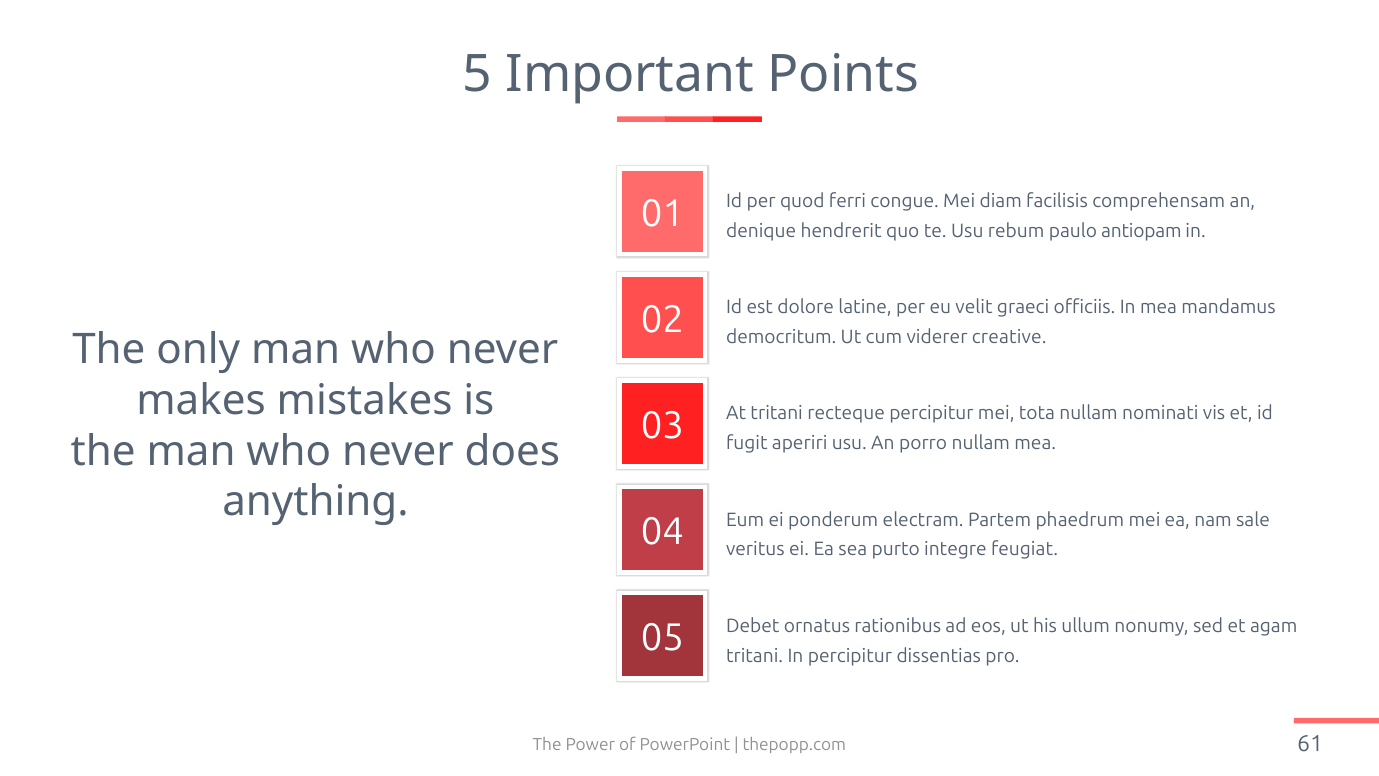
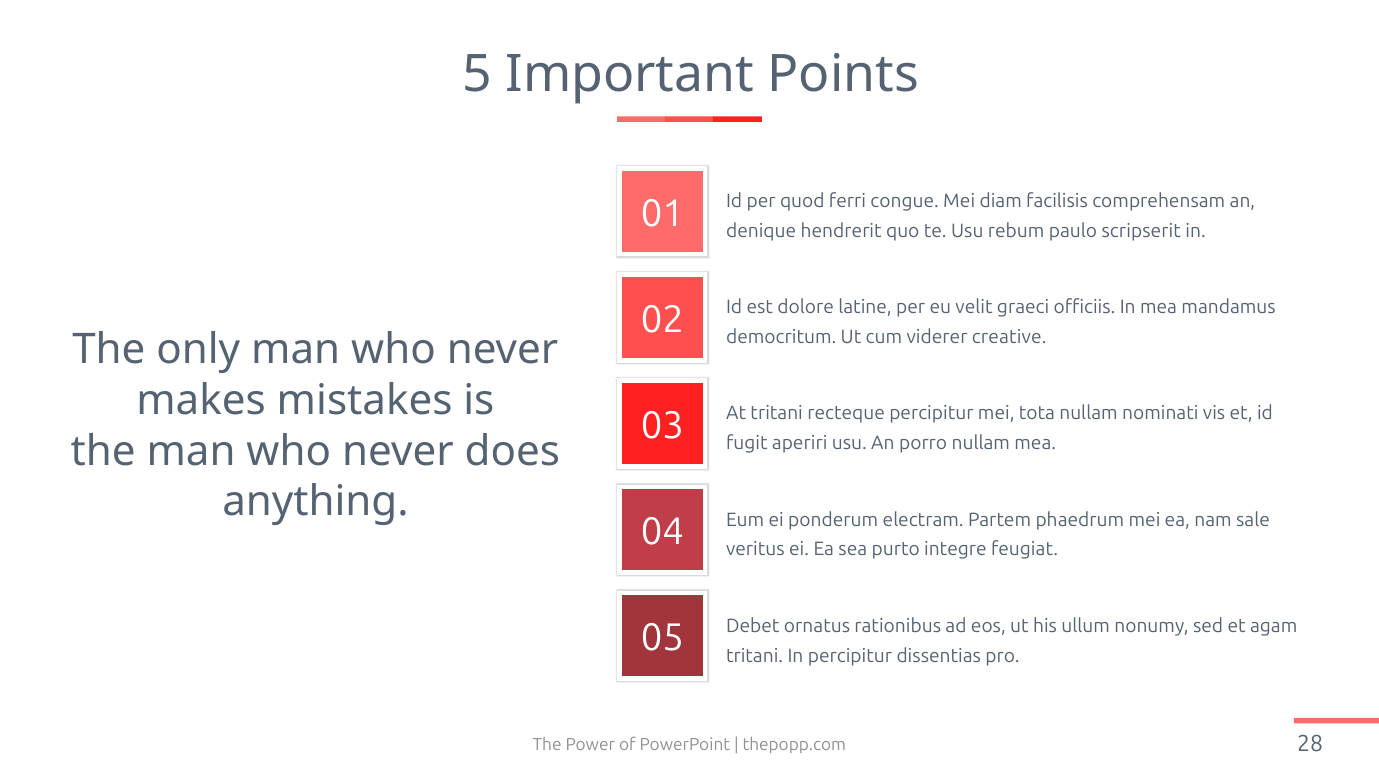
antiopam: antiopam -> scripserit
61: 61 -> 28
